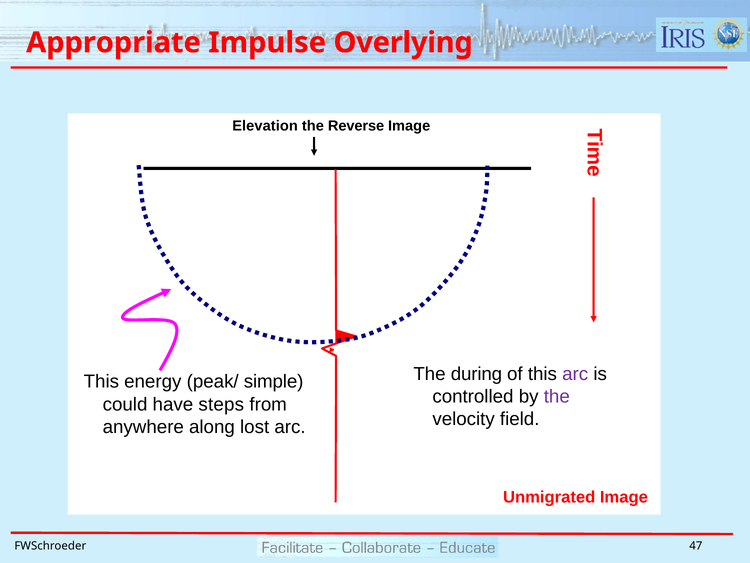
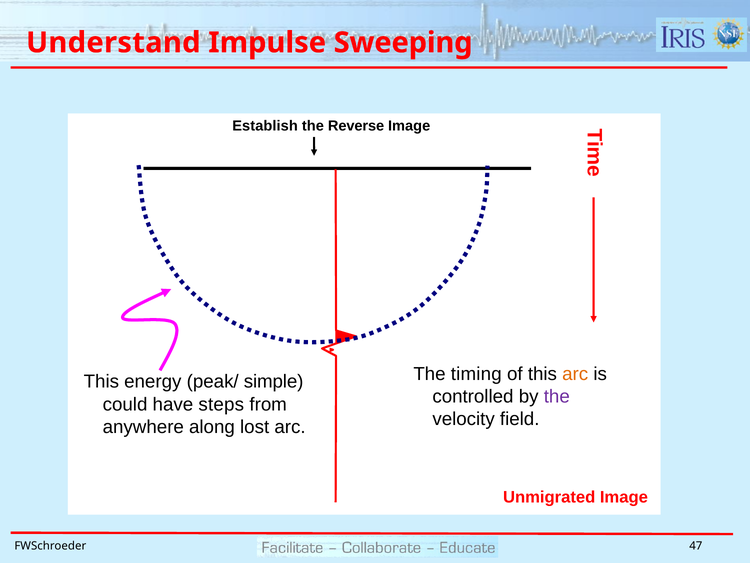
Appropriate: Appropriate -> Understand
Overlying: Overlying -> Sweeping
Elevation: Elevation -> Establish
during: during -> timing
arc at (575, 374) colour: purple -> orange
